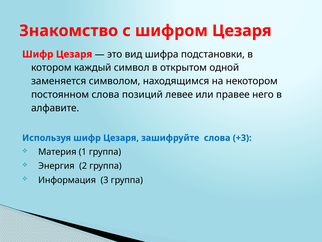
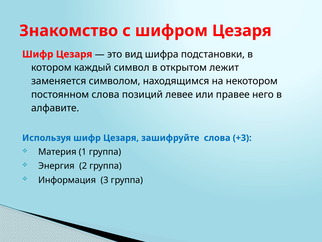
одной: одной -> лежит
